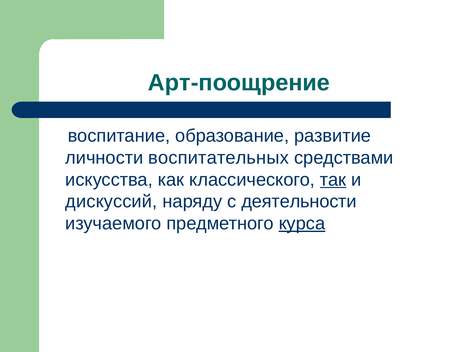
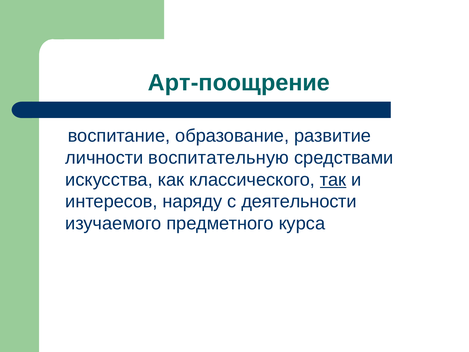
воспитательных: воспитательных -> воспитательную
дискуссий: дискуссий -> интересов
курса underline: present -> none
